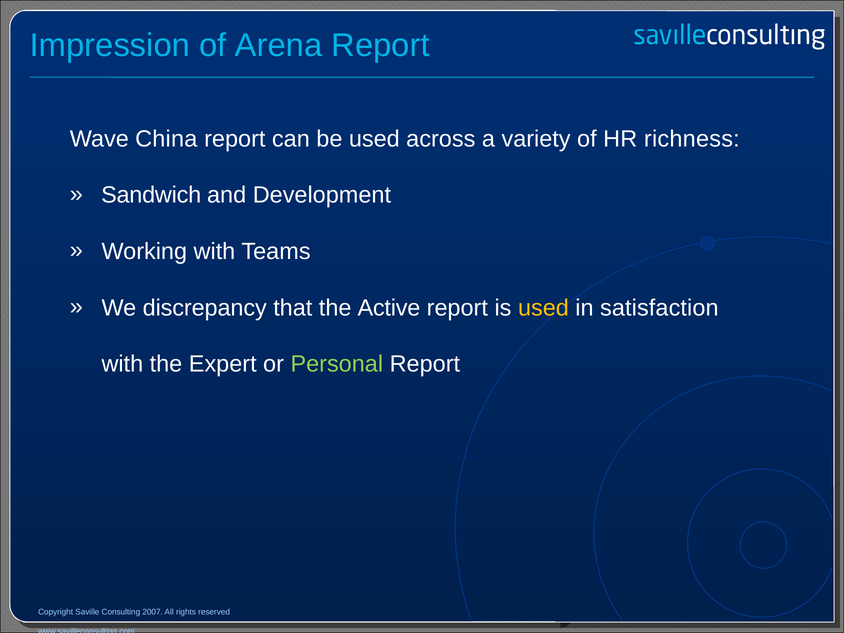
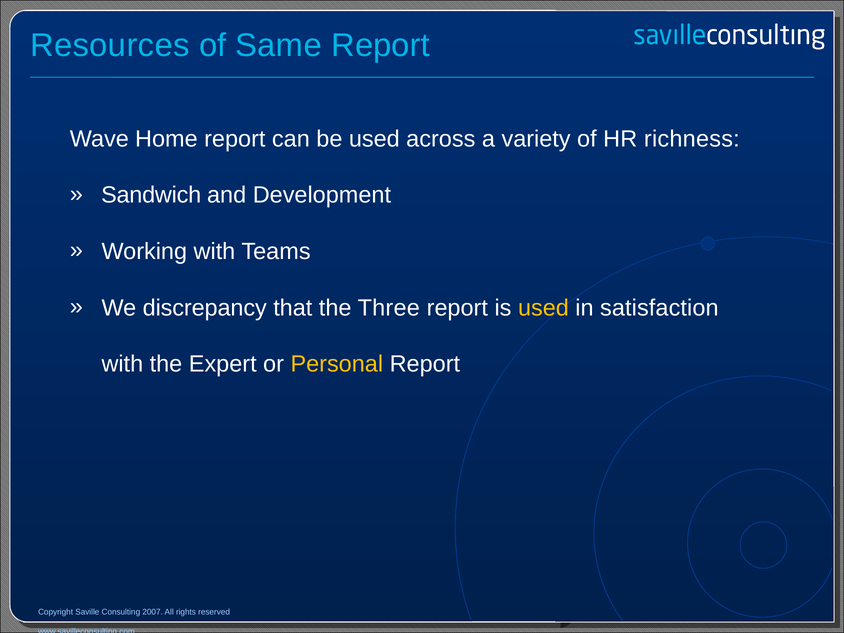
Impression: Impression -> Resources
Arena: Arena -> Same
China: China -> Home
Active: Active -> Three
Personal colour: light green -> yellow
